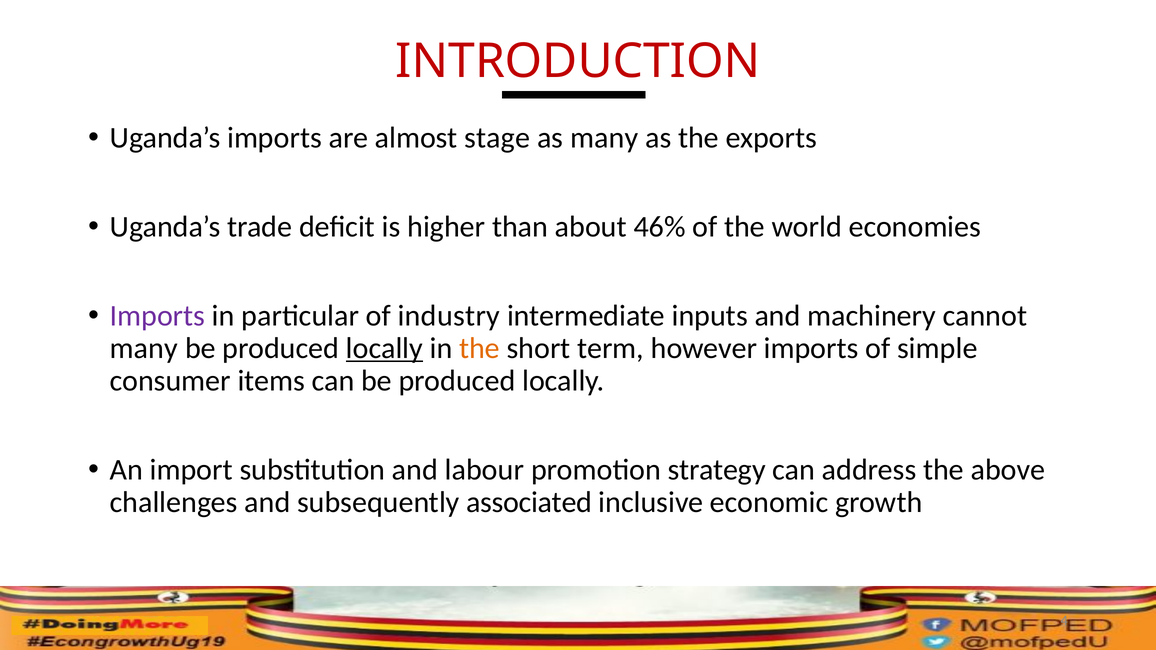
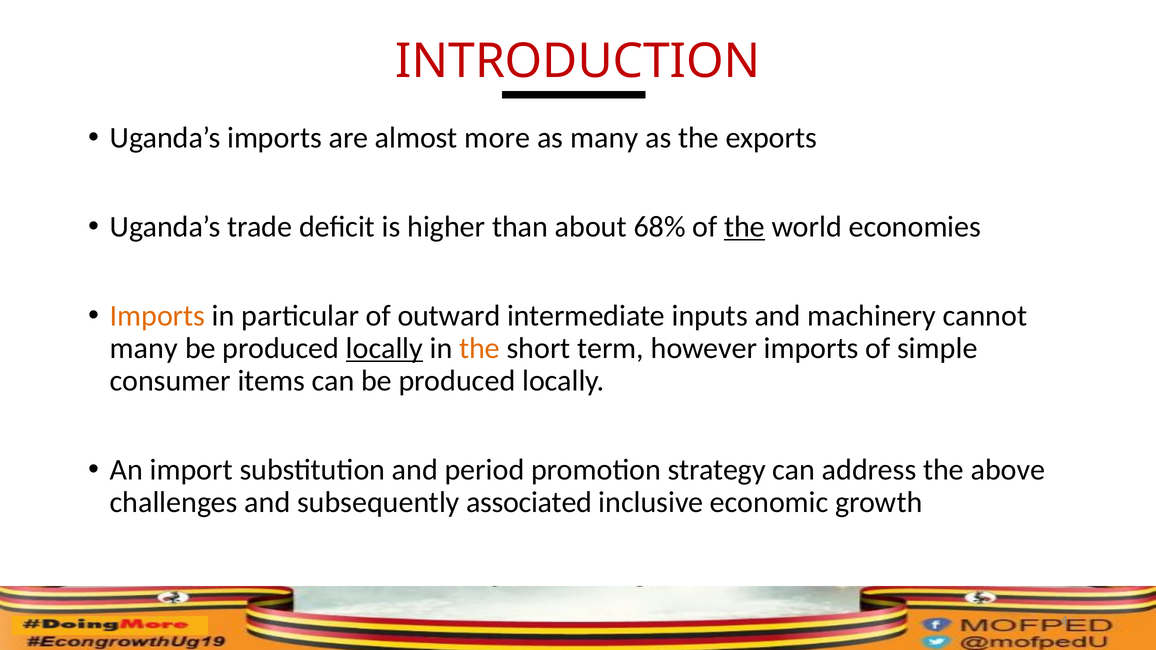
stage: stage -> more
46%: 46% -> 68%
the at (745, 227) underline: none -> present
Imports at (157, 316) colour: purple -> orange
industry: industry -> outward
labour: labour -> period
